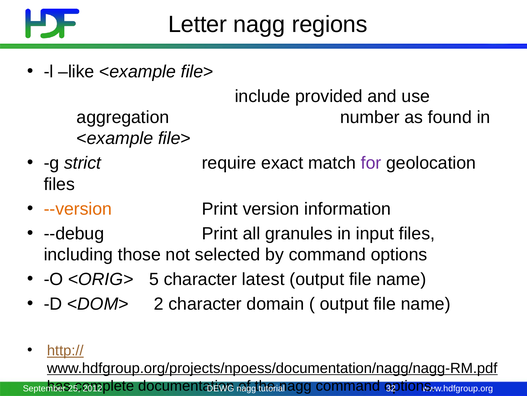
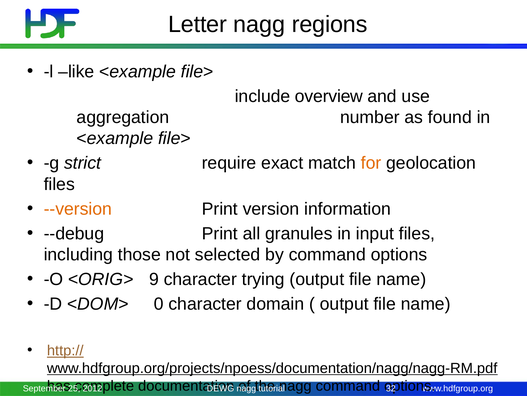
provided: provided -> overview
for colour: purple -> orange
5: 5 -> 9
latest: latest -> trying
2: 2 -> 0
